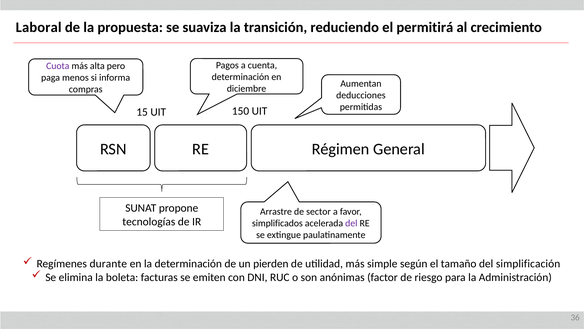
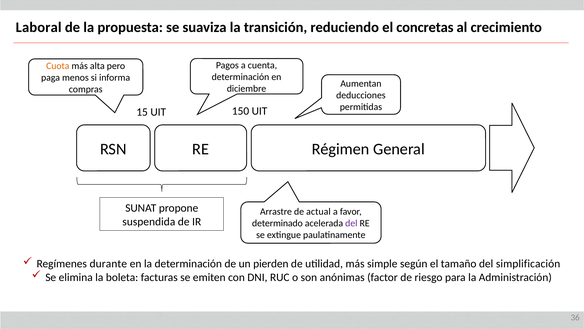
permitirá: permitirá -> concretas
Cuota colour: purple -> orange
sector: sector -> actual
tecnologías: tecnologías -> suspendida
simplificados: simplificados -> determinado
